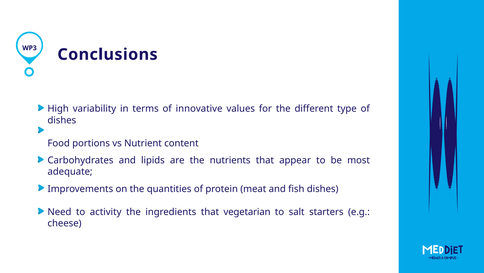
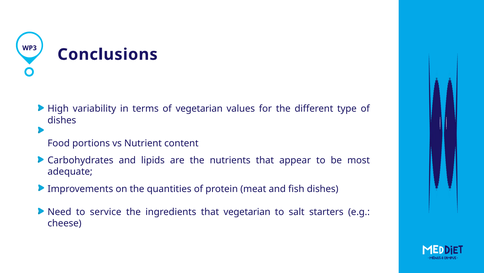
of innovative: innovative -> vegetarian
activity: activity -> service
